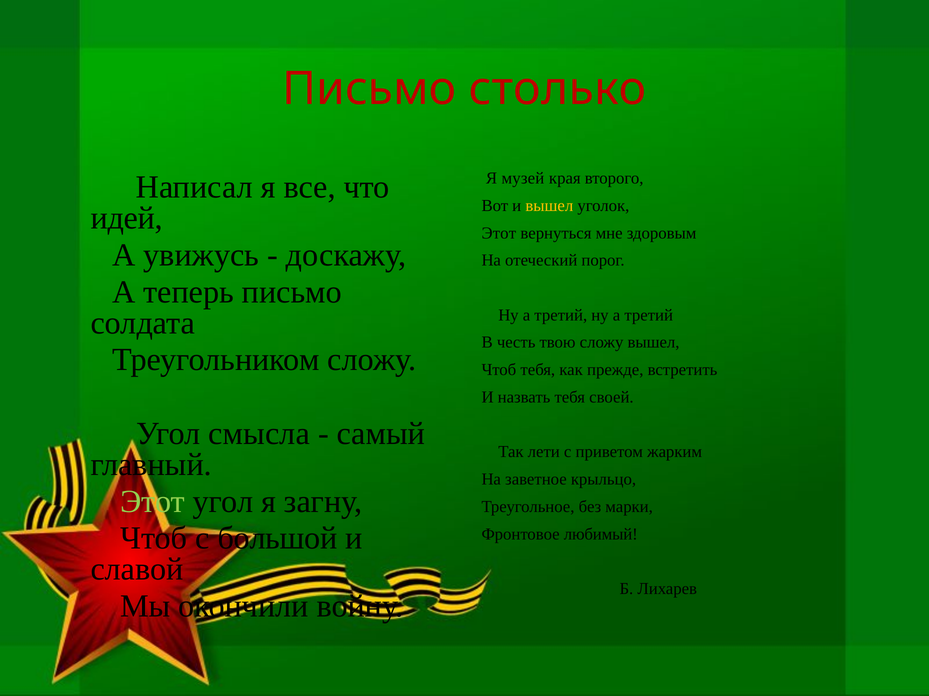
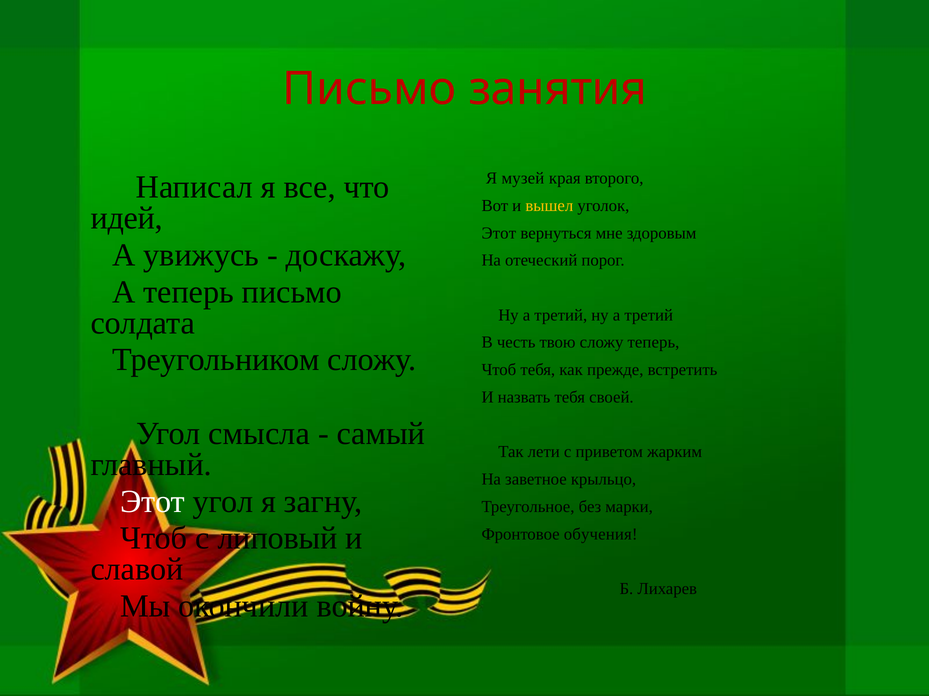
столько: столько -> занятия
сложу вышел: вышел -> теперь
Этот at (153, 502) colour: light green -> white
большой: большой -> липовый
любимый: любимый -> обучения
